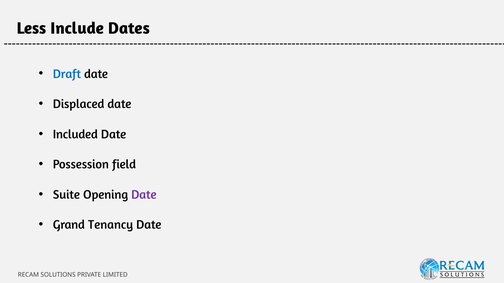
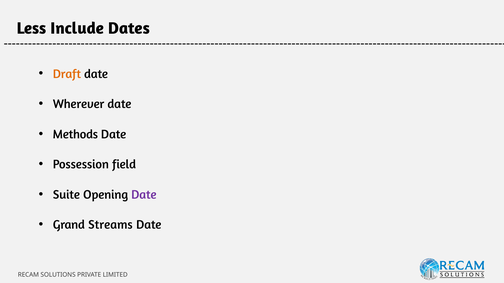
Draft colour: blue -> orange
Displaced: Displaced -> Wherever
Included: Included -> Methods
Tenancy: Tenancy -> Streams
